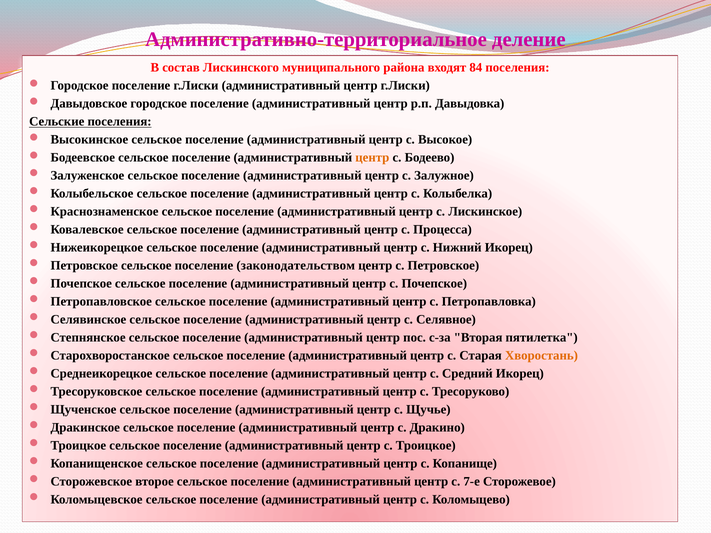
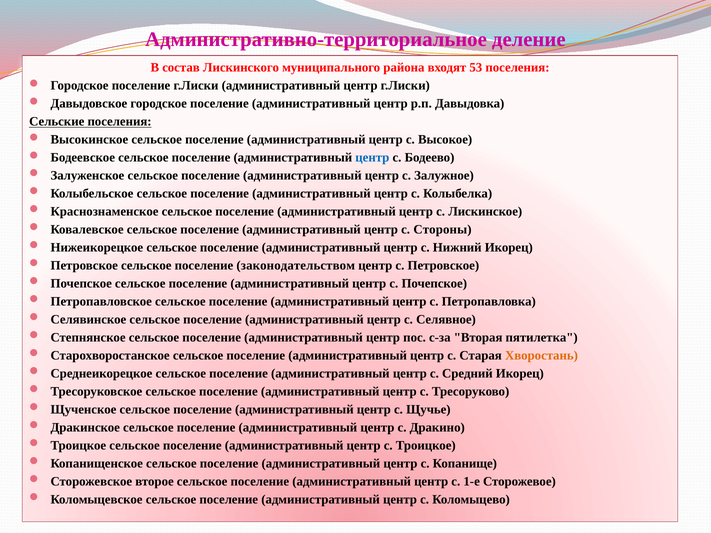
84: 84 -> 53
центр at (372, 158) colour: orange -> blue
Процесса: Процесса -> Стороны
7-е: 7-е -> 1-е
